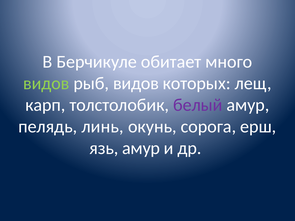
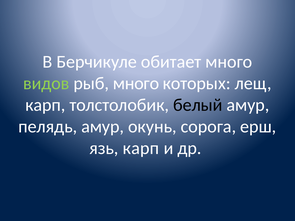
рыб видов: видов -> много
белый colour: purple -> black
пелядь линь: линь -> амур
язь амур: амур -> карп
